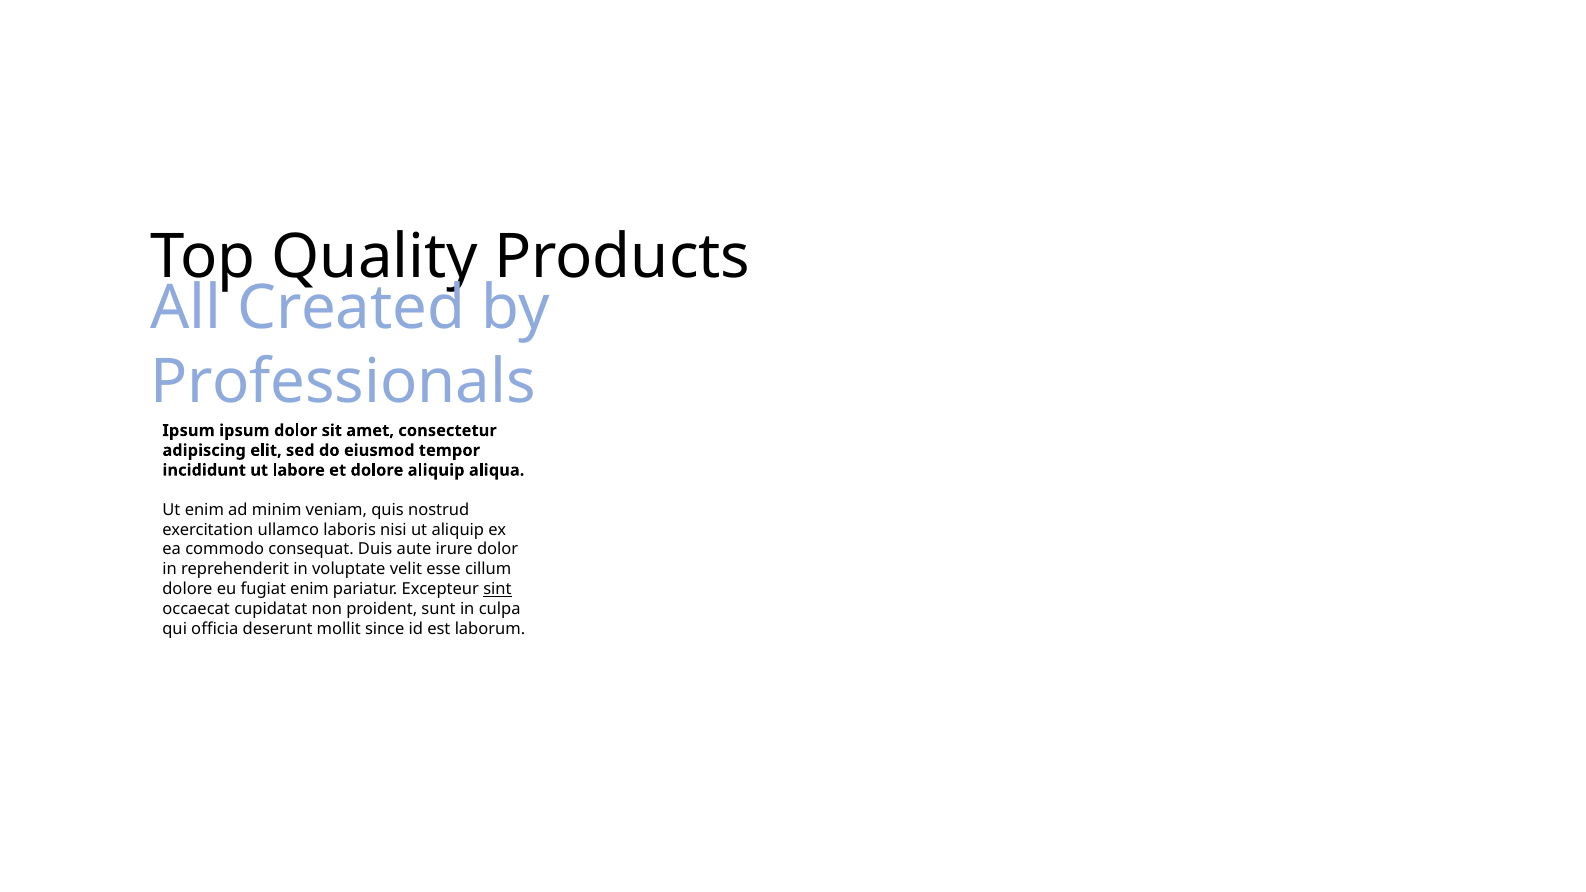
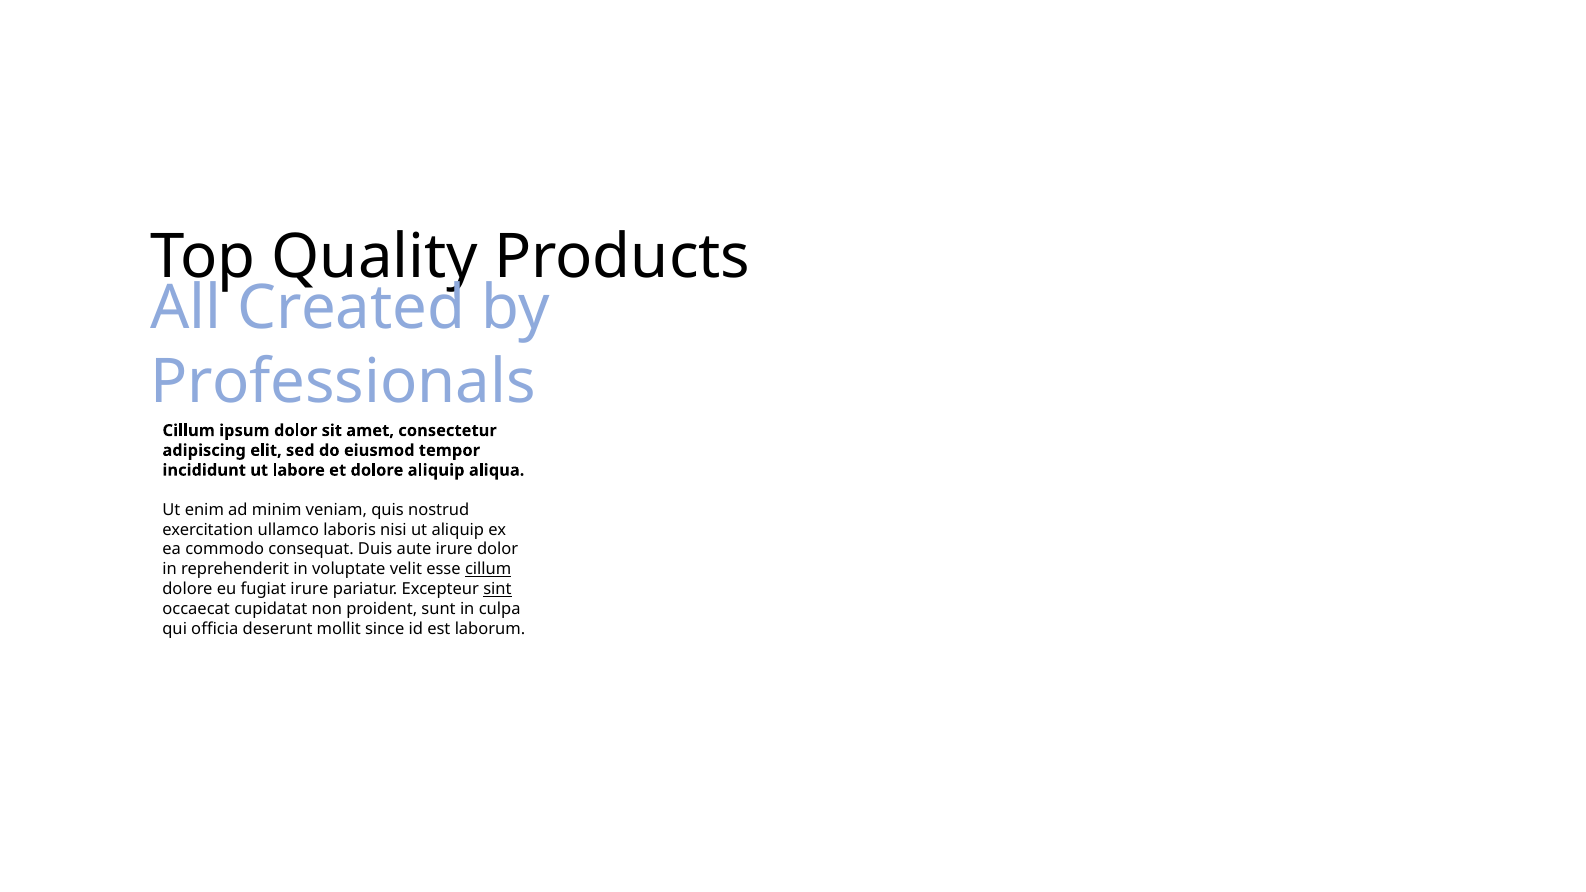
Ipsum at (189, 431): Ipsum -> Cillum
cillum at (488, 569) underline: none -> present
fugiat enim: enim -> irure
